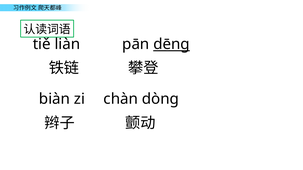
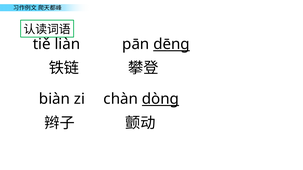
dònɡ underline: none -> present
